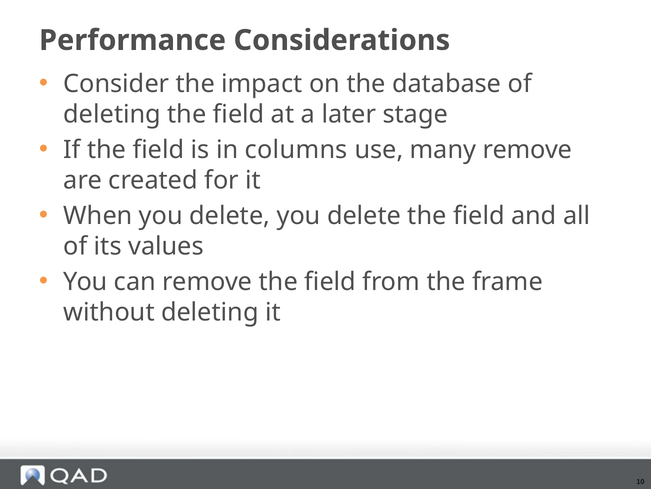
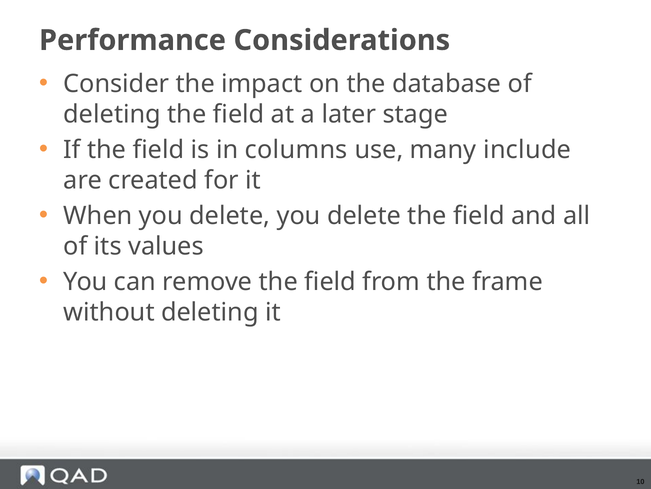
many remove: remove -> include
